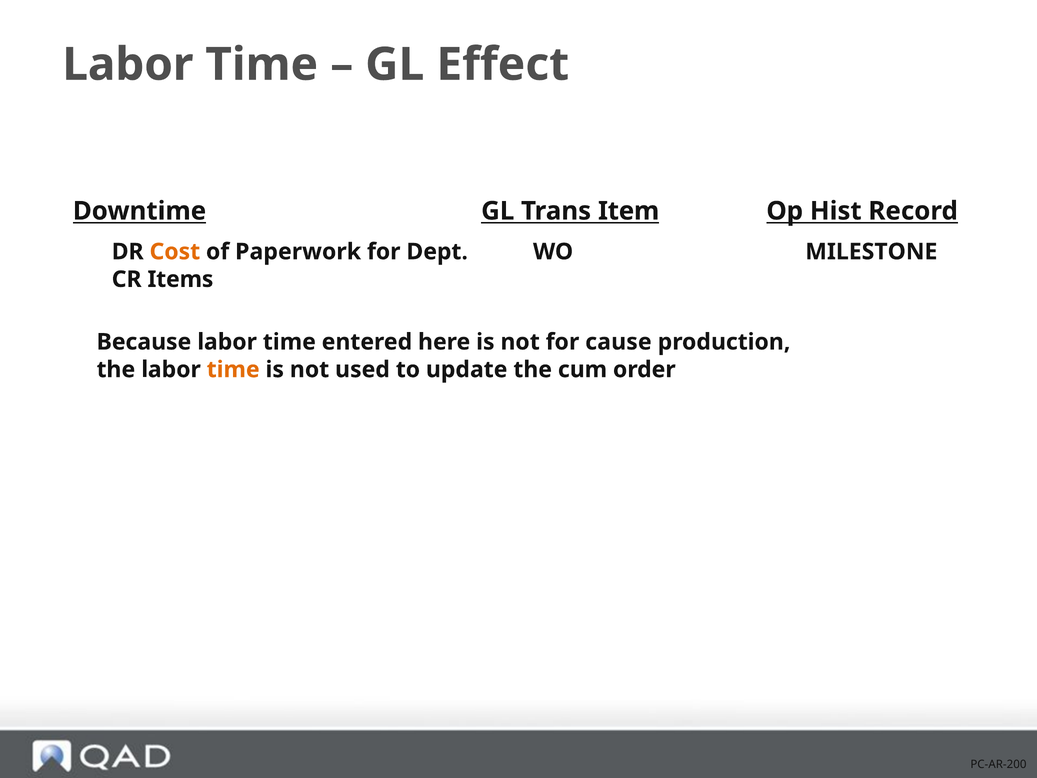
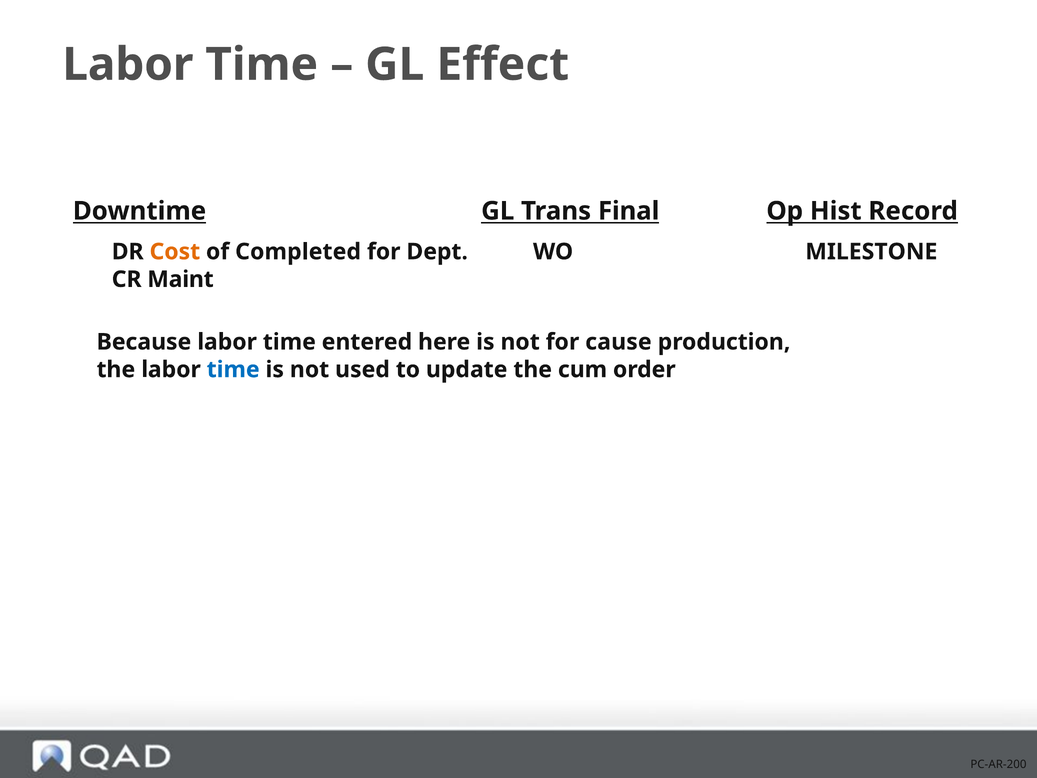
Item: Item -> Final
Paperwork: Paperwork -> Completed
Items: Items -> Maint
time at (233, 369) colour: orange -> blue
